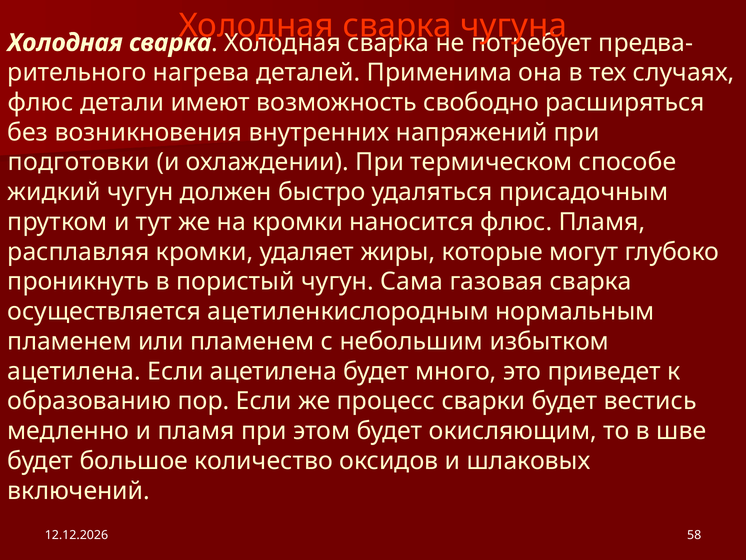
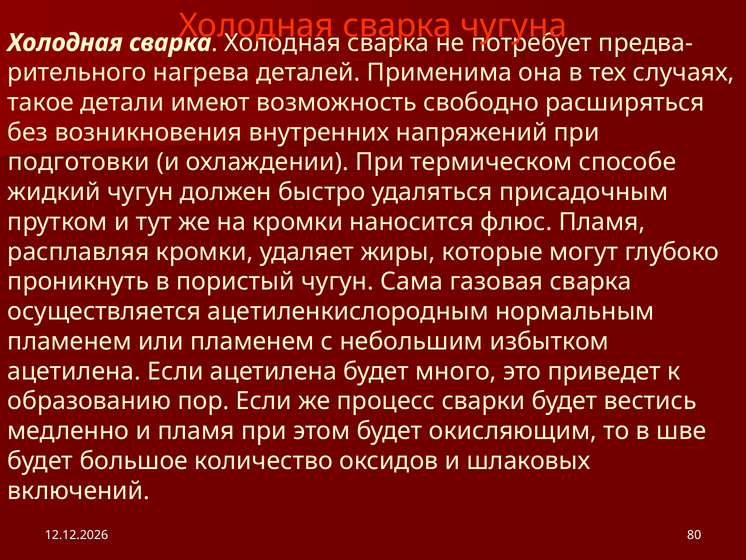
флюс at (40, 102): флюс -> такое
58: 58 -> 80
